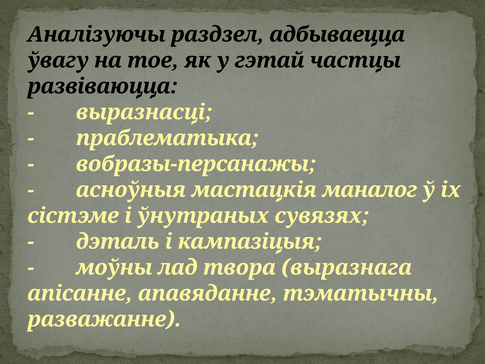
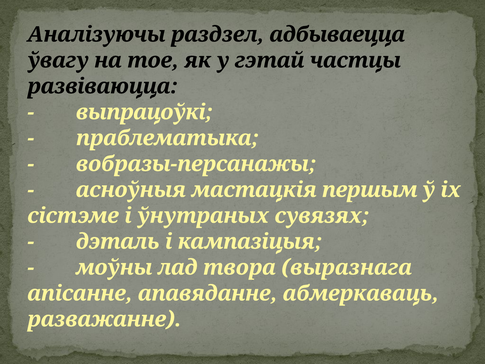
выразнасці: выразнасці -> выпрацоўкі
маналог: маналог -> першым
тэматычны: тэматычны -> абмеркаваць
